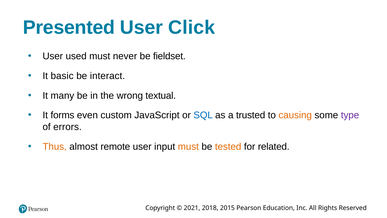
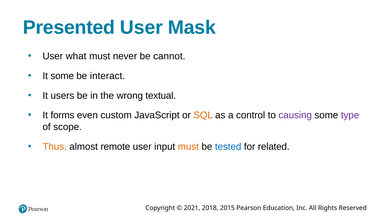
Click: Click -> Mask
used: used -> what
fieldset: fieldset -> cannot
It basic: basic -> some
many: many -> users
SQL colour: blue -> orange
trusted: trusted -> control
causing colour: orange -> purple
errors: errors -> scope
tested colour: orange -> blue
